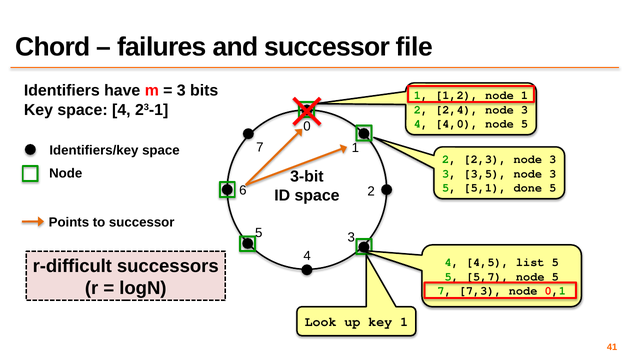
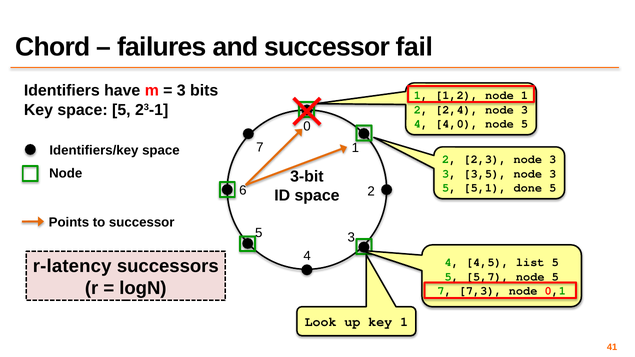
file: file -> fail
space 4: 4 -> 5
r-difficult: r-difficult -> r-latency
